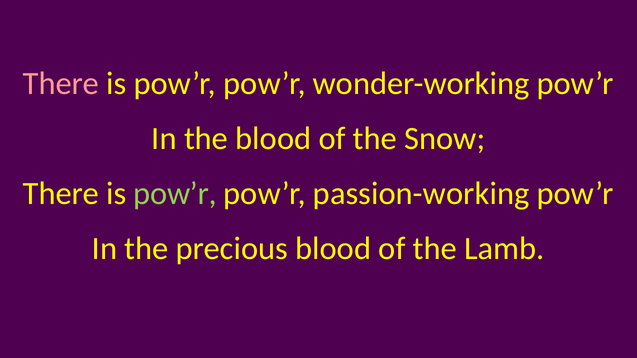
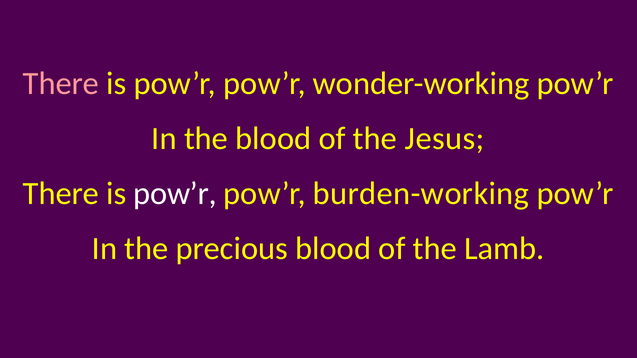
Snow: Snow -> Jesus
pow’r at (175, 194) colour: light green -> white
passion-working: passion-working -> burden-working
